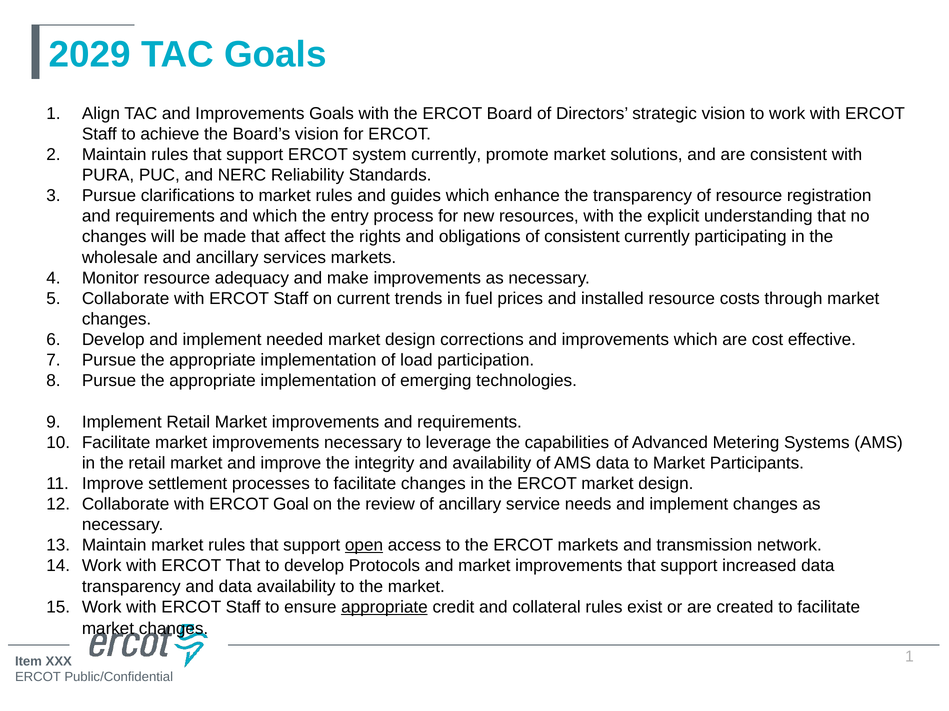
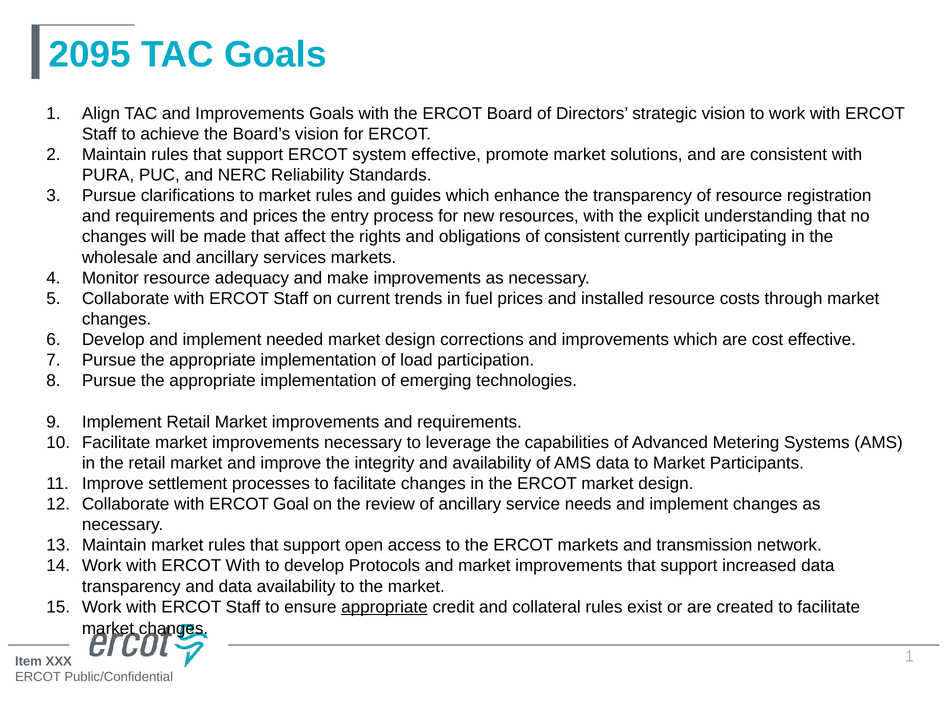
2029: 2029 -> 2095
system currently: currently -> effective
and which: which -> prices
open underline: present -> none
ERCOT That: That -> With
